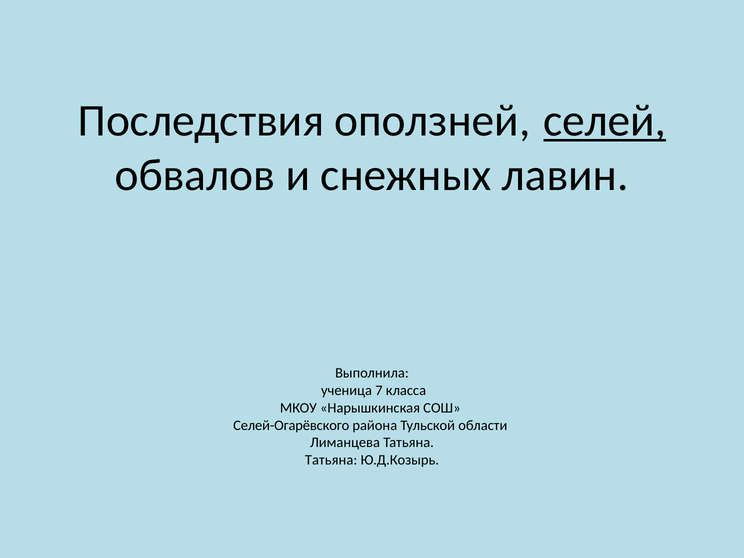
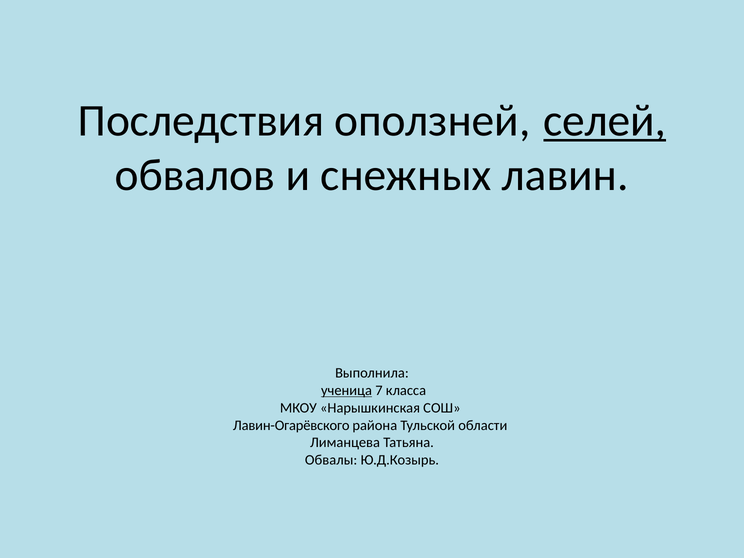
ученица underline: none -> present
Селей-Огарёвского: Селей-Огарёвского -> Лавин-Огарёвского
Татьяна at (331, 460): Татьяна -> Обвалы
